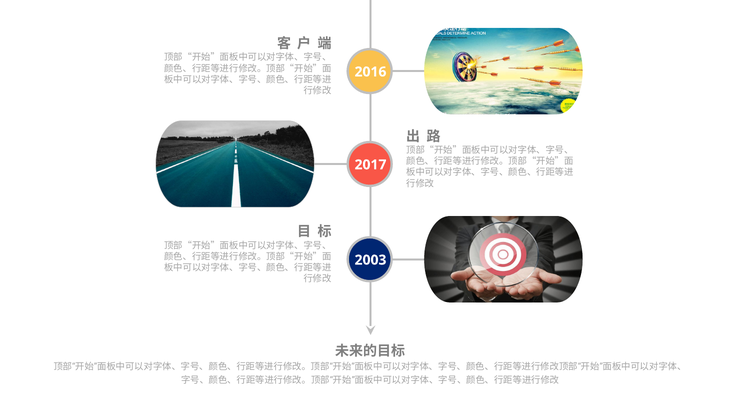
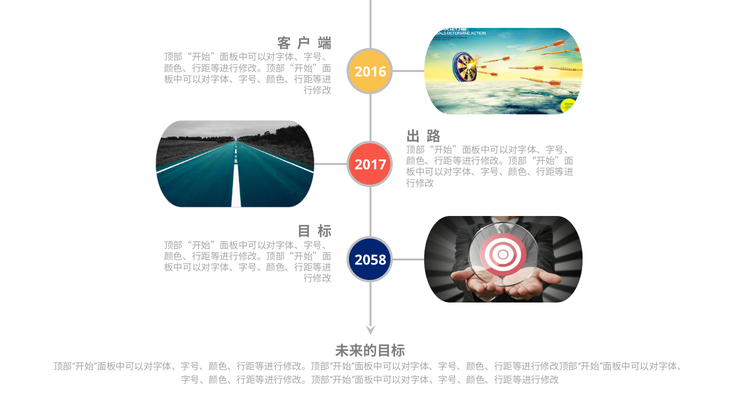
2003: 2003 -> 2058
